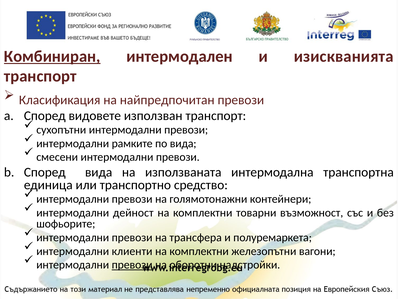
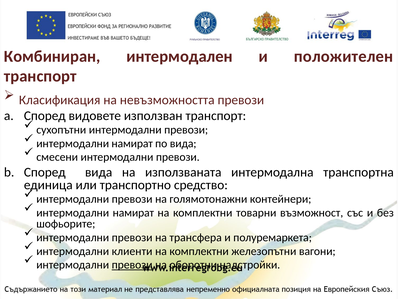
Комбиниран underline: present -> none
изискванията: изискванията -> положителен
найпредпочитан: найпредпочитан -> невъзможността
рамките at (132, 143): рамките -> намират
дейност at (133, 212): дейност -> намират
